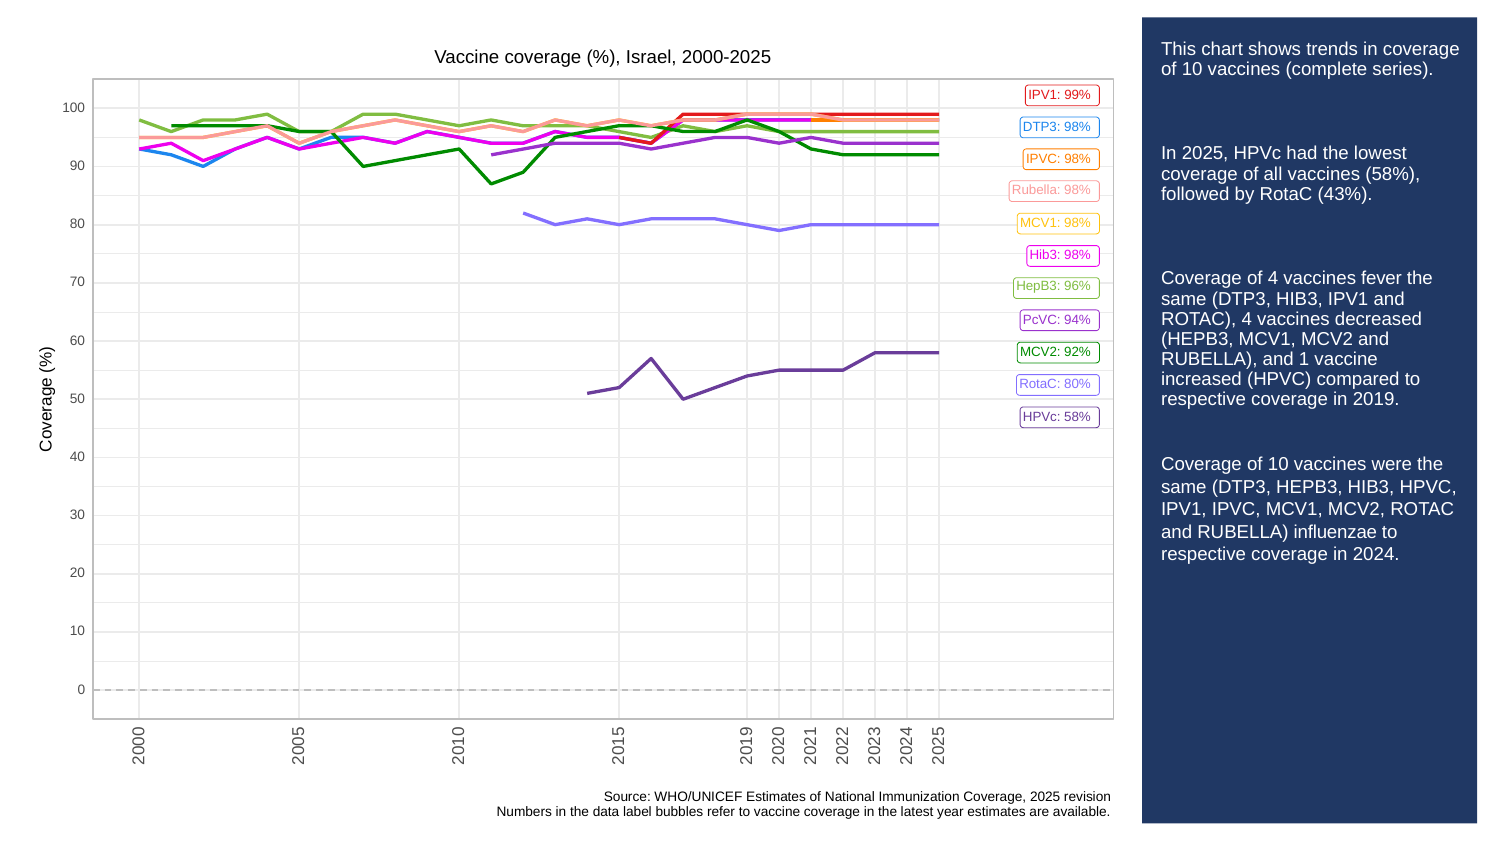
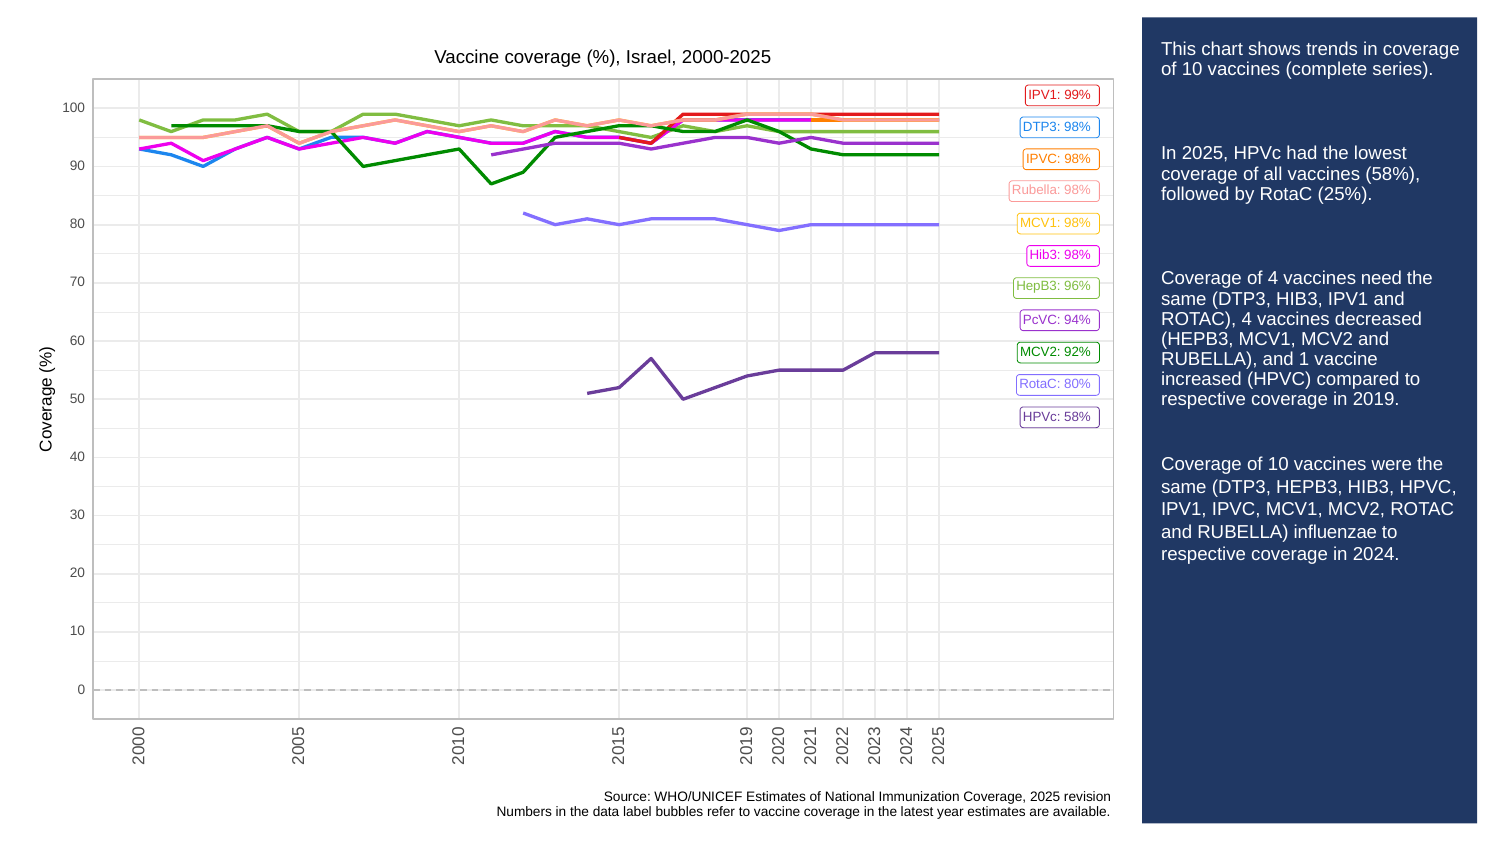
43%: 43% -> 25%
fever: fever -> need
